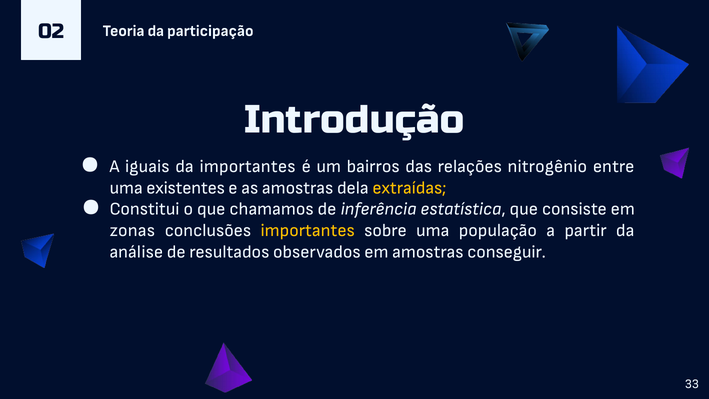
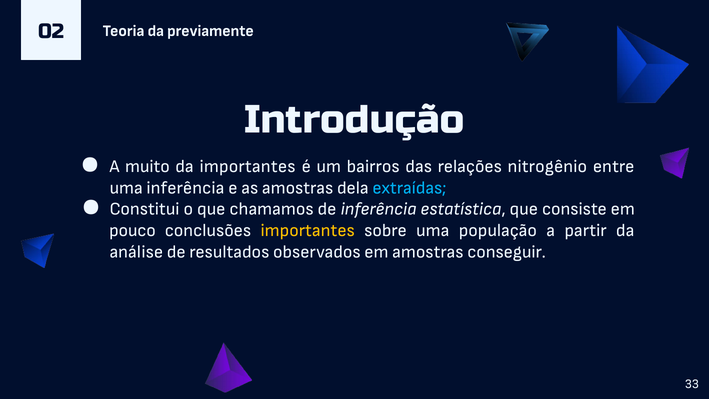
participação: participação -> previamente
iguais: iguais -> muito
uma existentes: existentes -> inferência
extraídas colour: yellow -> light blue
zonas: zonas -> pouco
